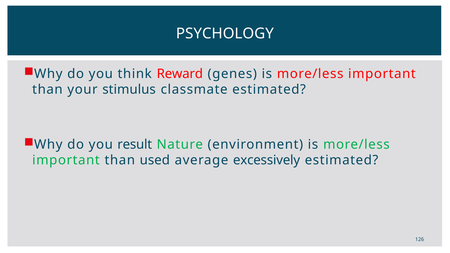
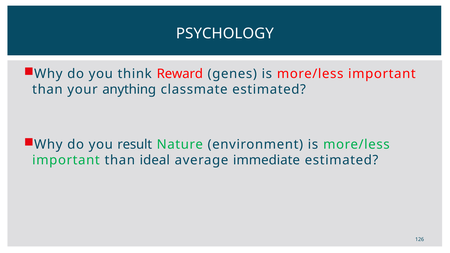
stimulus: stimulus -> anything
used: used -> ideal
excessively: excessively -> immediate
